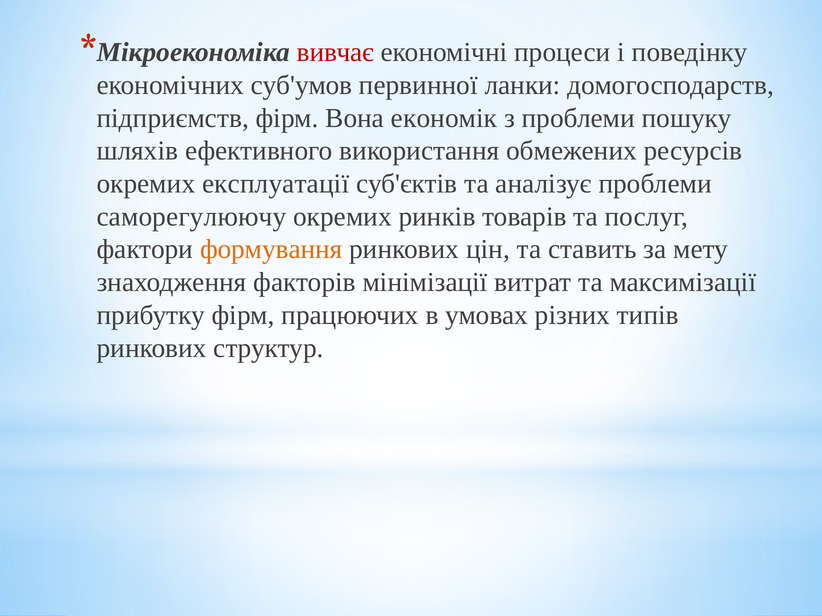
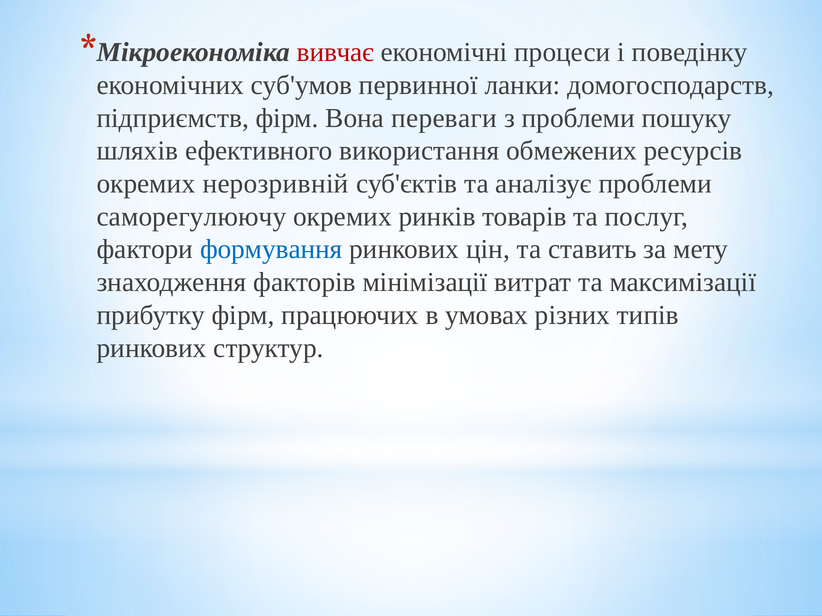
економік: економік -> переваги
експлуатації: експлуатації -> нерозривній
формування colour: orange -> blue
